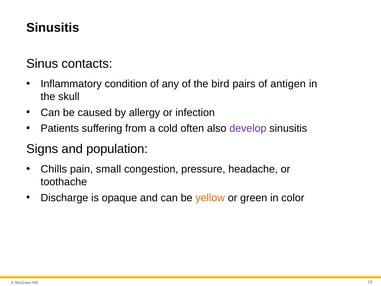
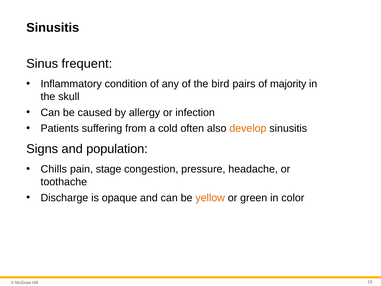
contacts: contacts -> frequent
antigen: antigen -> majority
develop colour: purple -> orange
small: small -> stage
